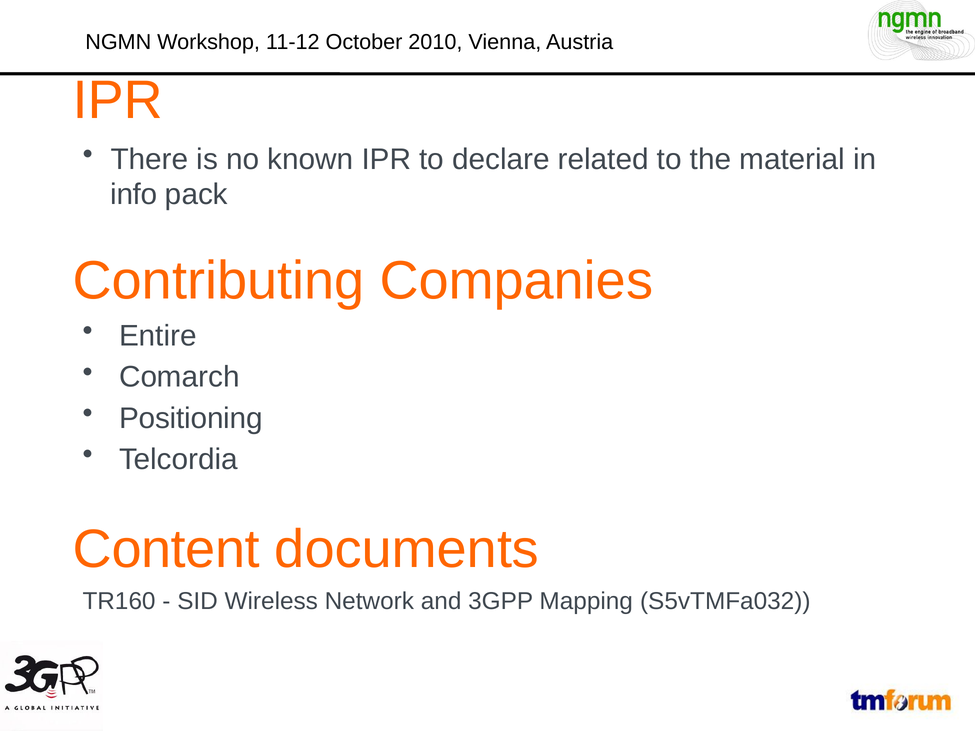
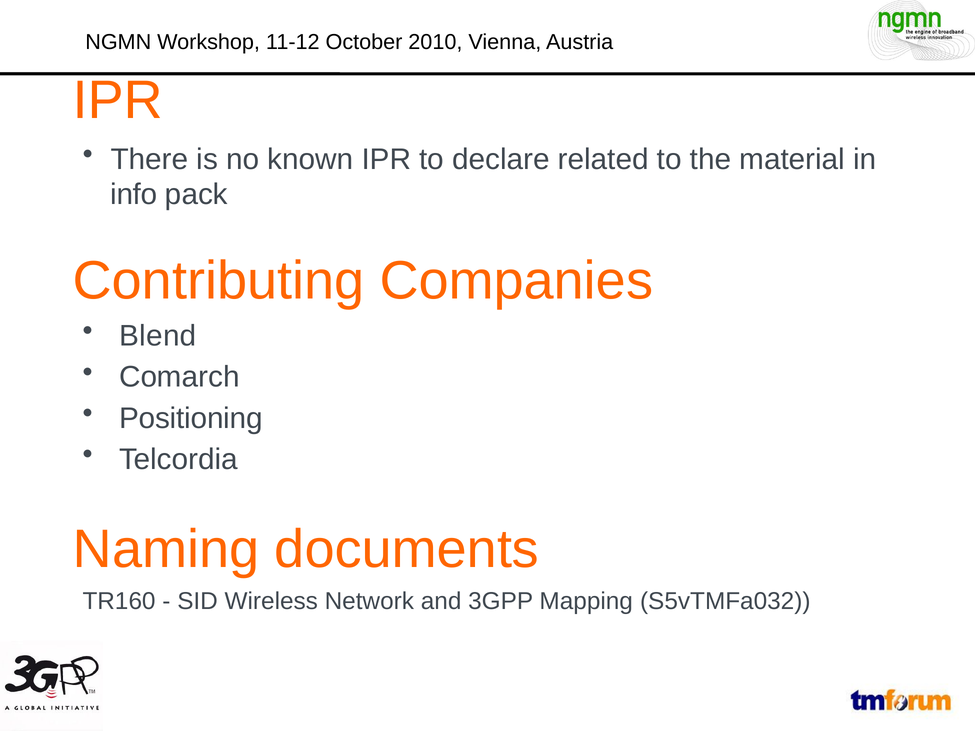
Entire: Entire -> Blend
Content: Content -> Naming
